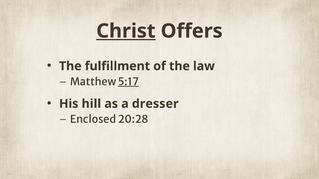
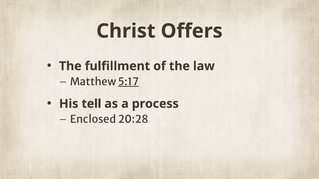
Christ underline: present -> none
hill: hill -> tell
dresser: dresser -> process
